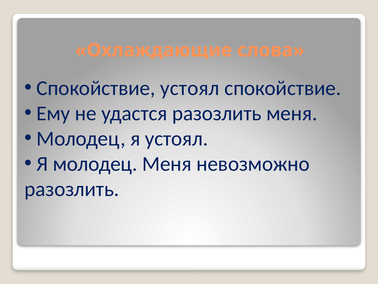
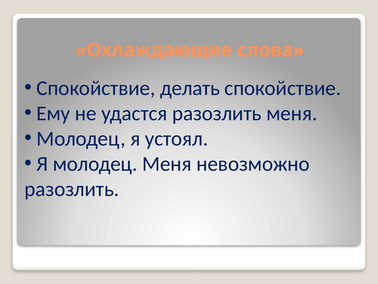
Спокойствие устоял: устоял -> делать
